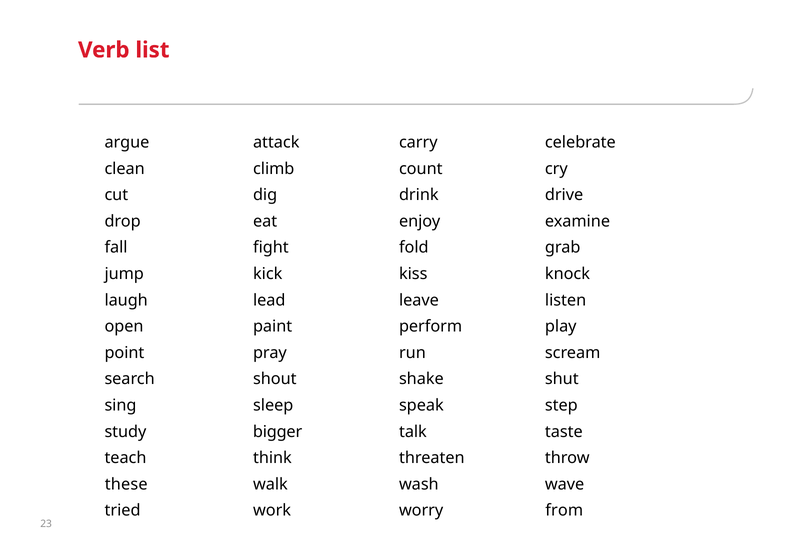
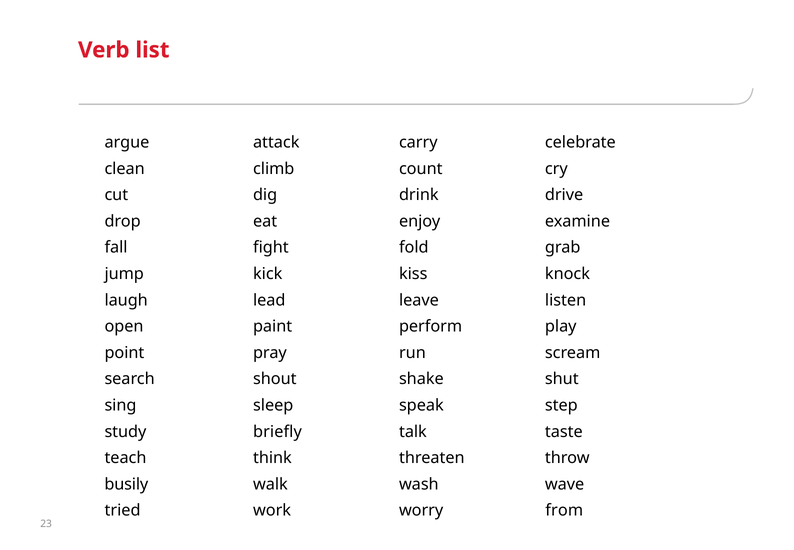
bigger: bigger -> briefly
these: these -> busily
